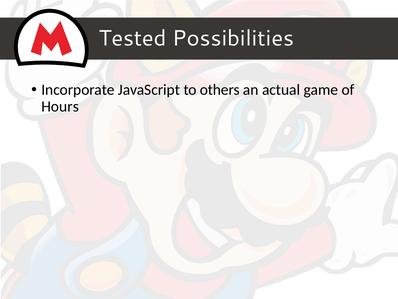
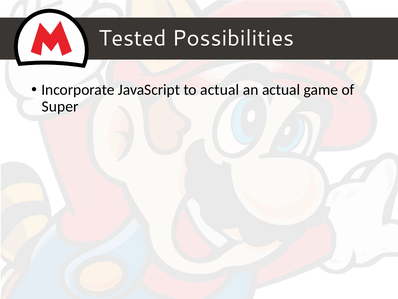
to others: others -> actual
Hours: Hours -> Super
